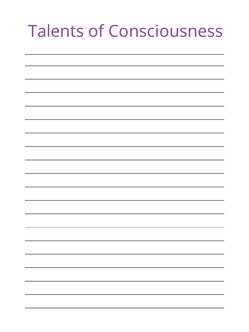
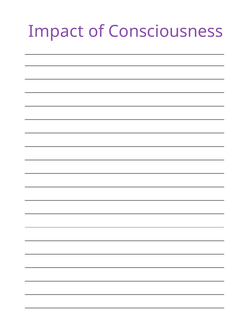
Talents: Talents -> Impact
